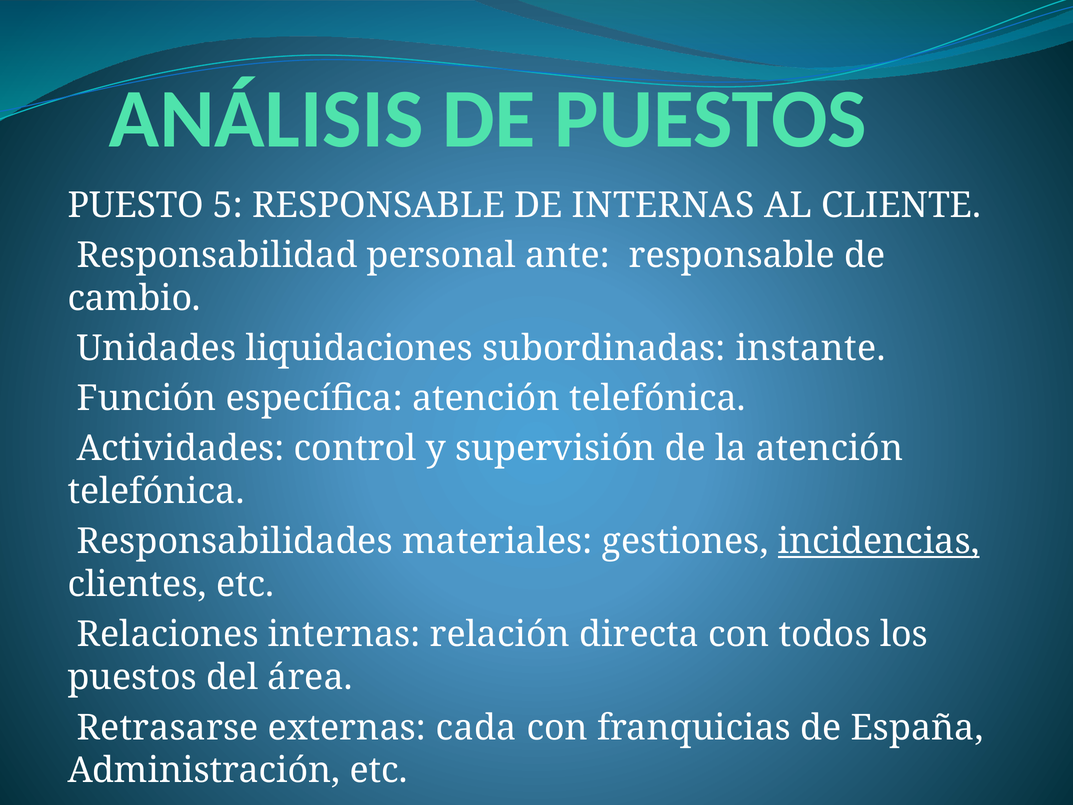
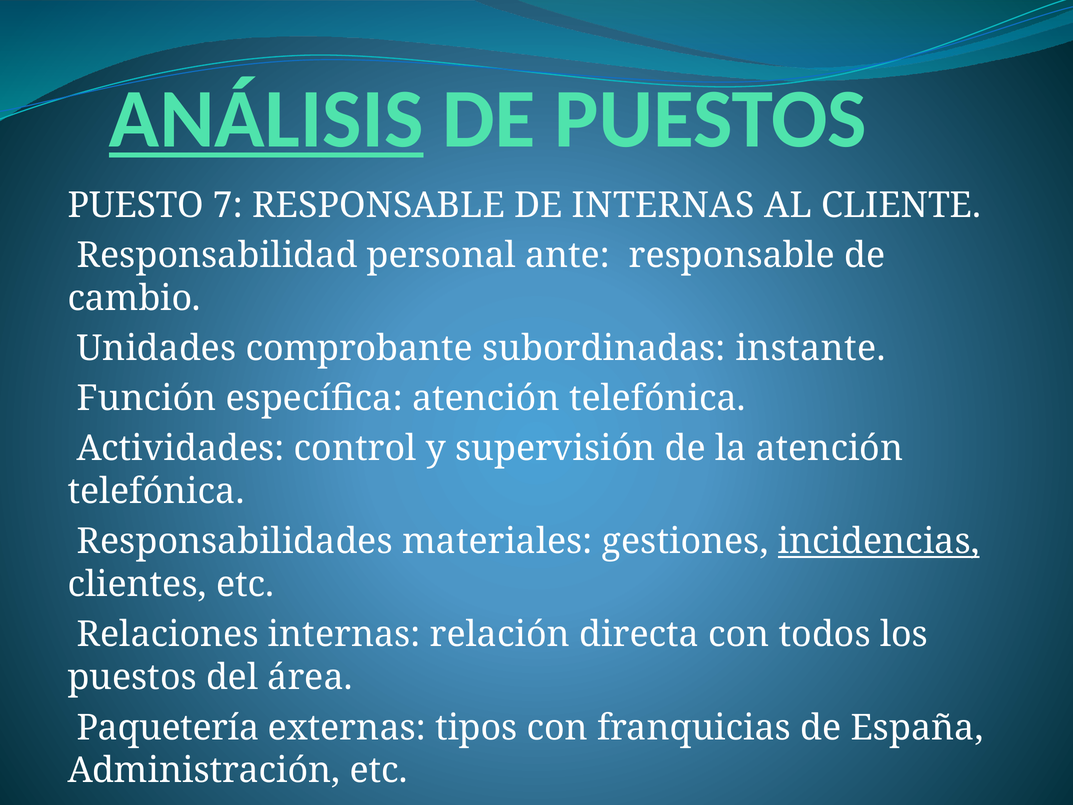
ANÁLISIS underline: none -> present
5: 5 -> 7
liquidaciones: liquidaciones -> comprobante
Retrasarse: Retrasarse -> Paquetería
cada: cada -> tipos
